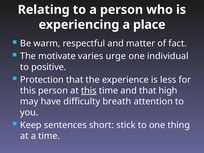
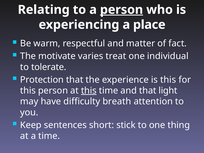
person at (122, 10) underline: none -> present
urge: urge -> treat
positive: positive -> tolerate
is less: less -> this
high: high -> light
